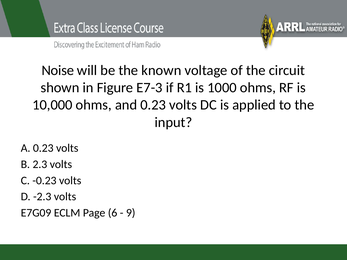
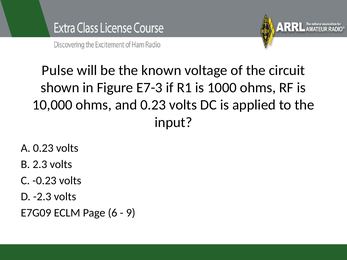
Noise: Noise -> Pulse
